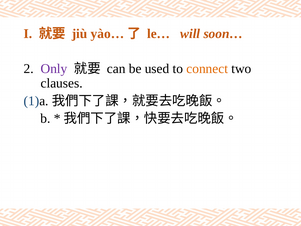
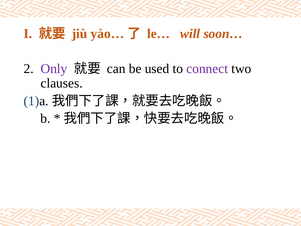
connect colour: orange -> purple
